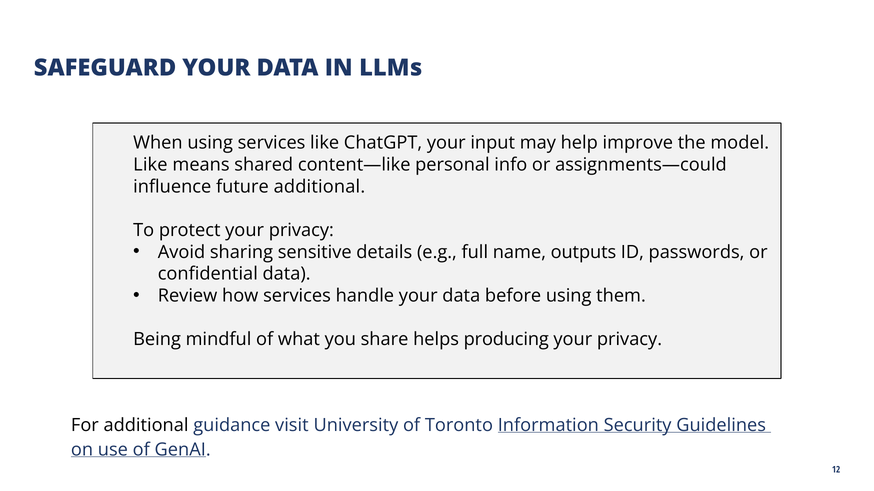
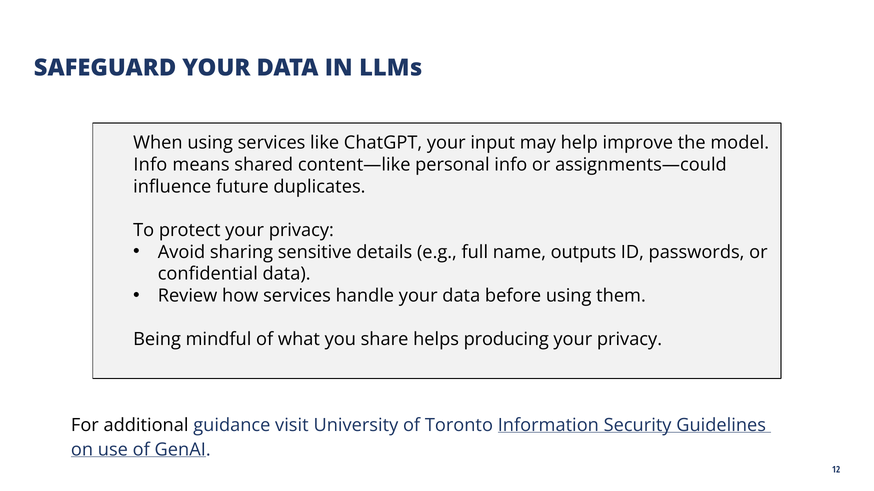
Like at (150, 165): Like -> Info
future additional: additional -> duplicates
